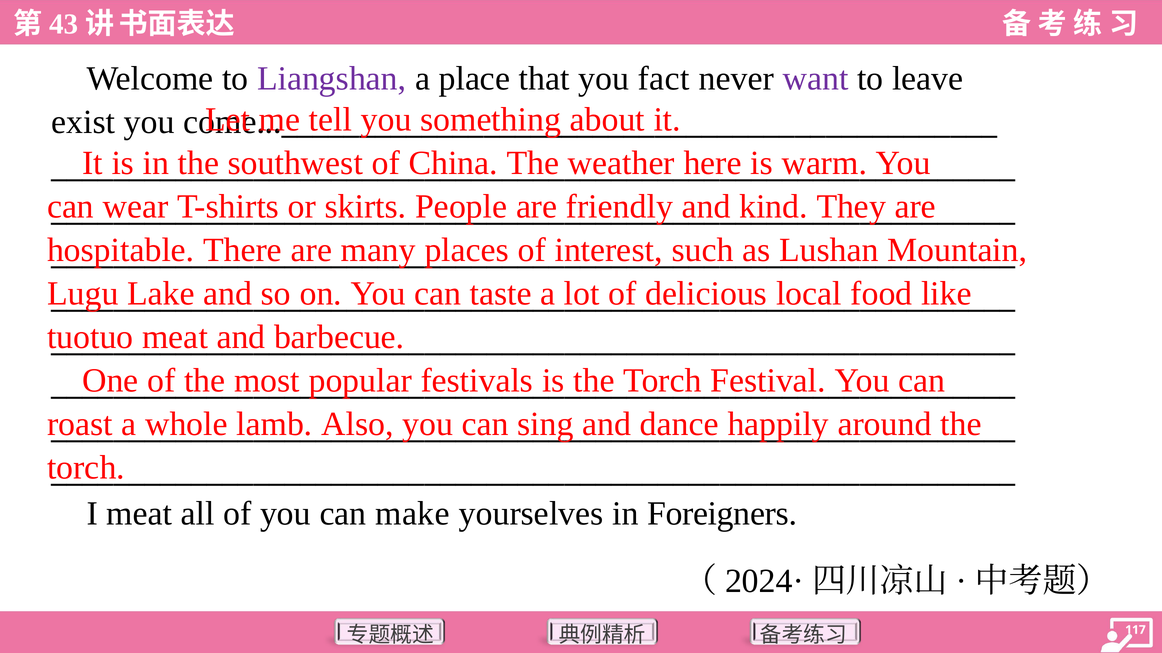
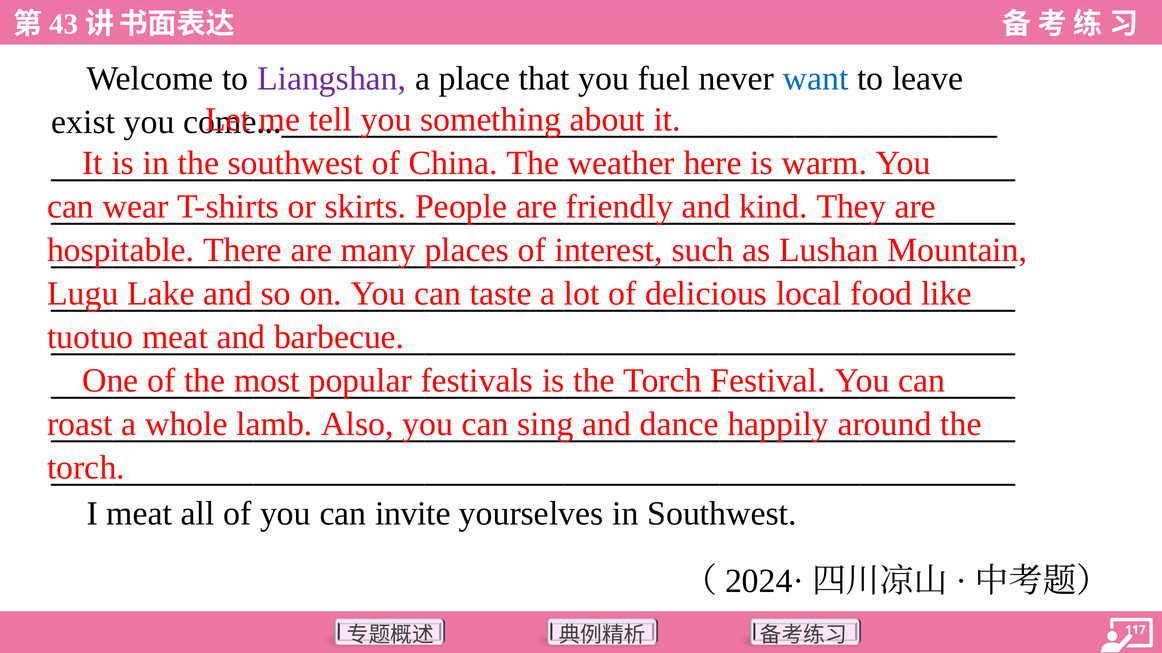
fact: fact -> fuel
want colour: purple -> blue
make: make -> invite
in Foreigners: Foreigners -> Southwest
